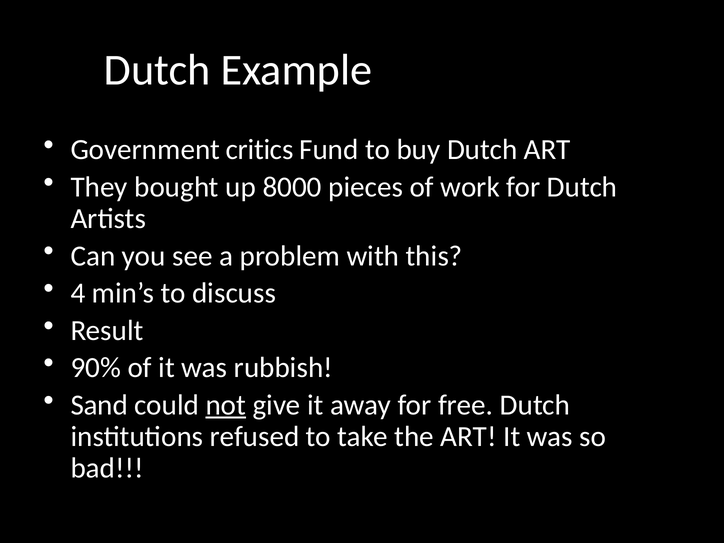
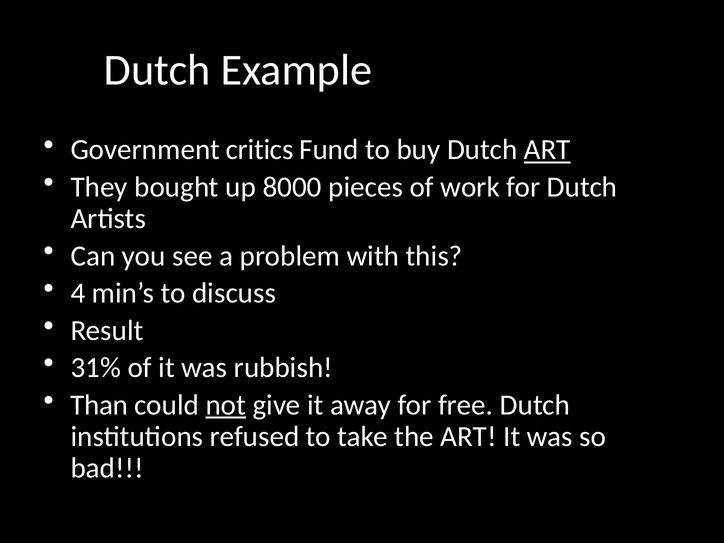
ART at (547, 150) underline: none -> present
90%: 90% -> 31%
Sand: Sand -> Than
